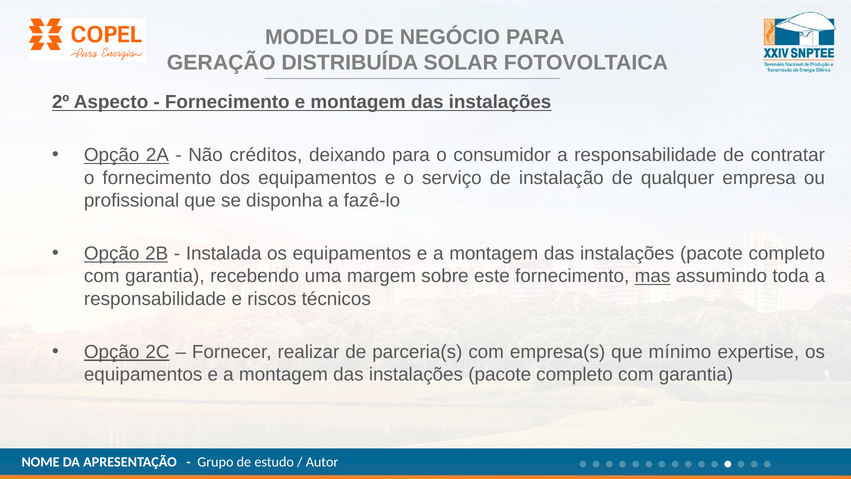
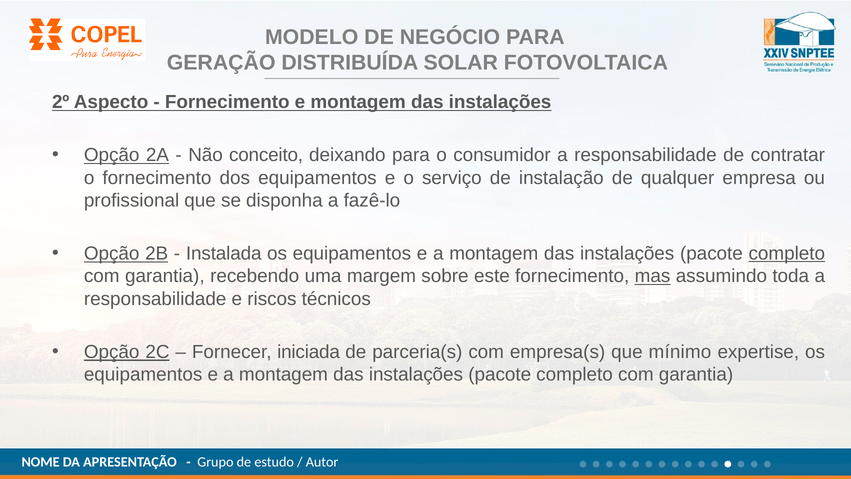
créditos: créditos -> conceito
completo at (787, 253) underline: none -> present
realizar: realizar -> iniciada
